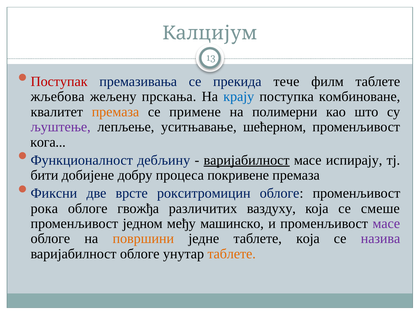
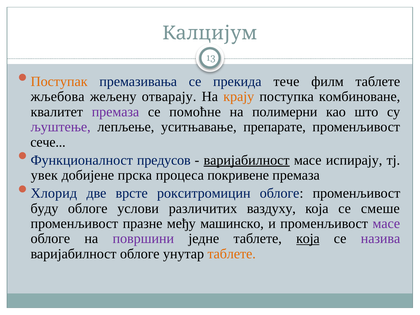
Поступак colour: red -> orange
прскања: прскања -> отварају
крају colour: blue -> orange
премаза at (115, 112) colour: orange -> purple
примене: примене -> помоћне
шећерном: шећерном -> препарате
кога: кога -> сече
дебљину: дебљину -> предусов
бити: бити -> увек
добру: добру -> прска
Фиксни: Фиксни -> Хлорид
рока: рока -> буду
гвожђа: гвожђа -> услови
једном: једном -> празне
површини colour: orange -> purple
која at (308, 239) underline: none -> present
